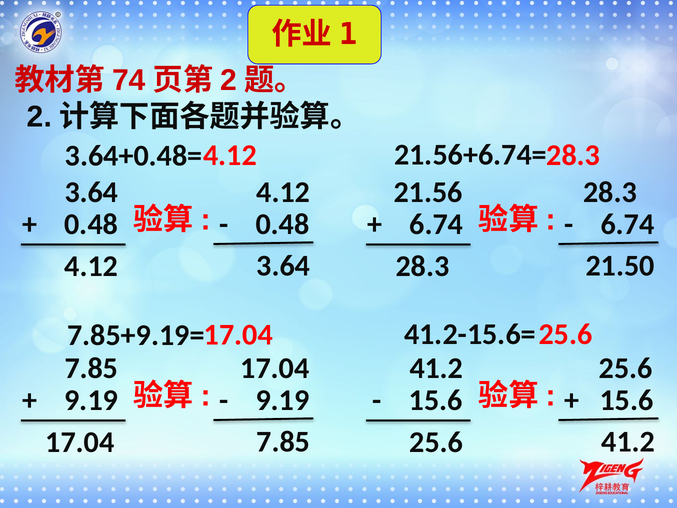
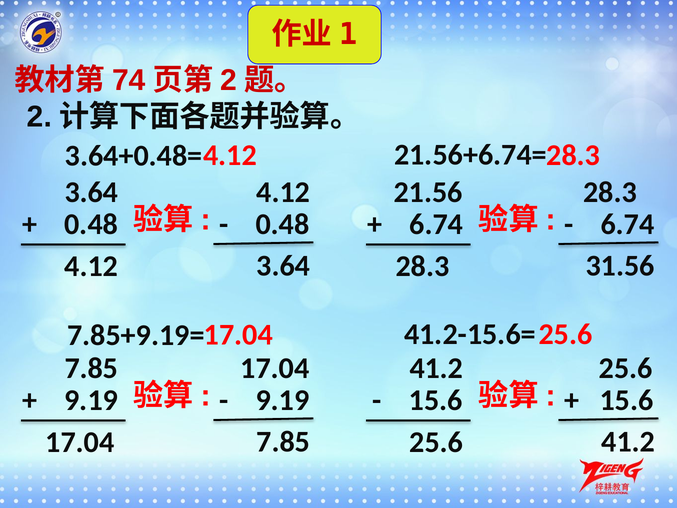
21.50: 21.50 -> 31.56
